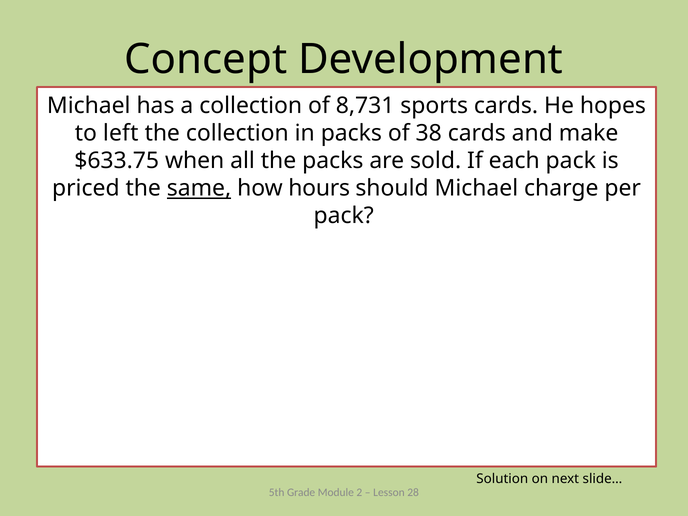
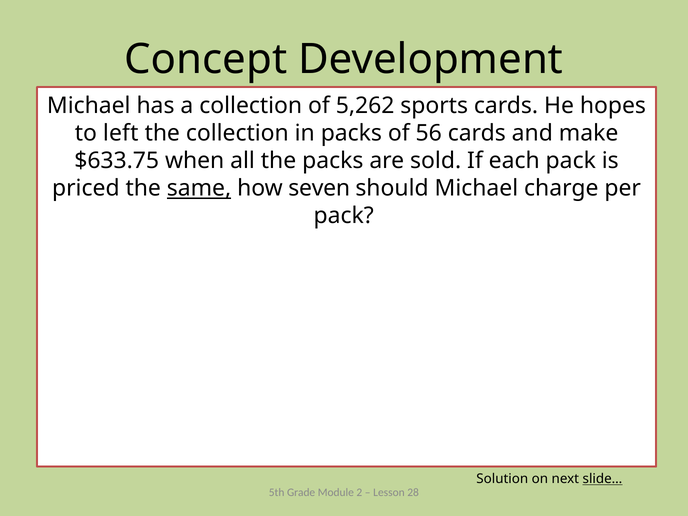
8,731: 8,731 -> 5,262
38: 38 -> 56
hours: hours -> seven
slide… underline: none -> present
